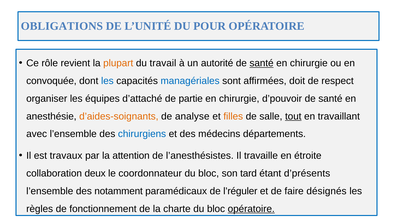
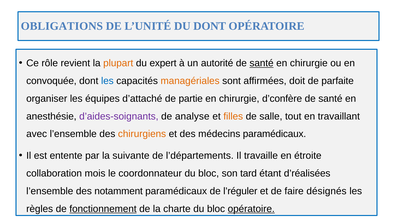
DU POUR: POUR -> DONT
travail: travail -> expert
managériales colour: blue -> orange
respect: respect -> parfaite
d’pouvoir: d’pouvoir -> d’confère
d’aides-soignants colour: orange -> purple
tout underline: present -> none
chirurgiens colour: blue -> orange
médecins départements: départements -> paramédicaux
travaux: travaux -> entente
attention: attention -> suivante
l’anesthésistes: l’anesthésistes -> l’départements
deux: deux -> mois
d’présents: d’présents -> d’réalisées
fonctionnement underline: none -> present
